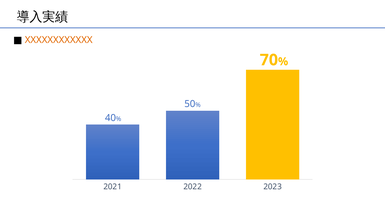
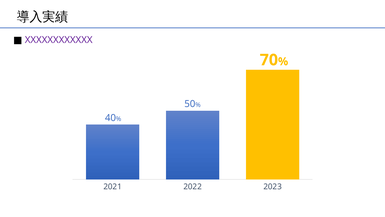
XXXXXXXXXXXX colour: orange -> purple
